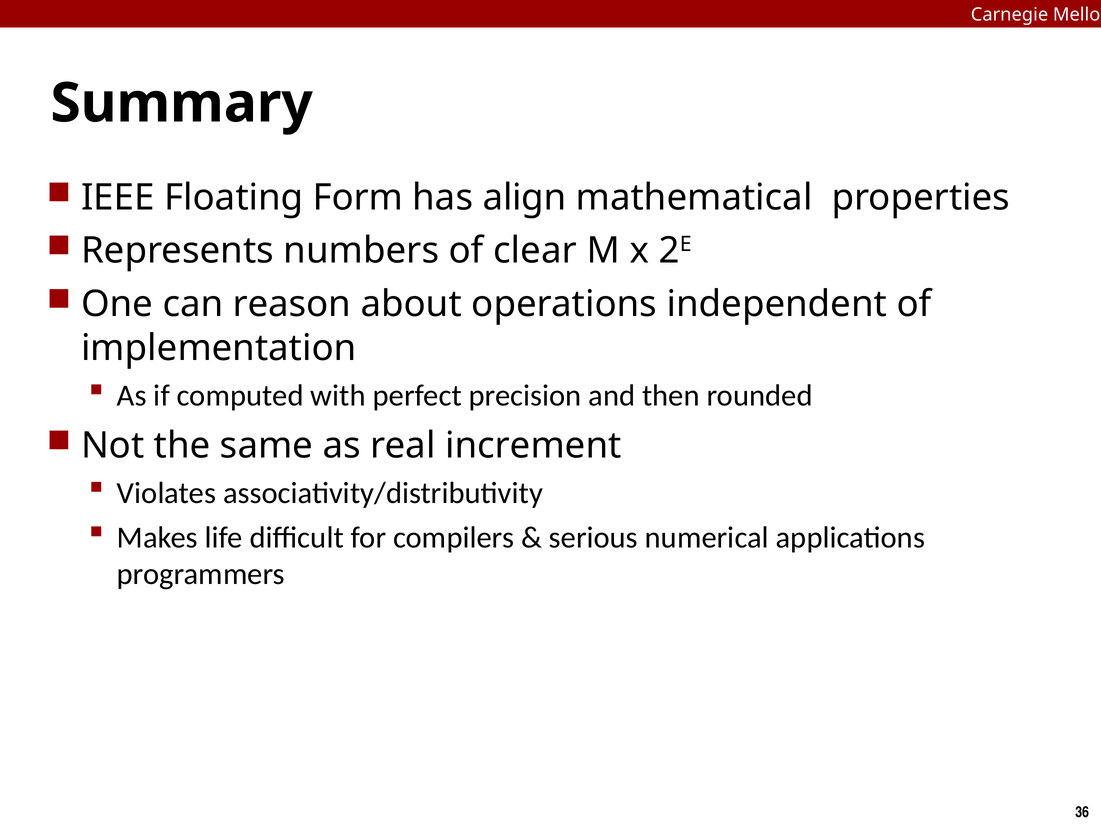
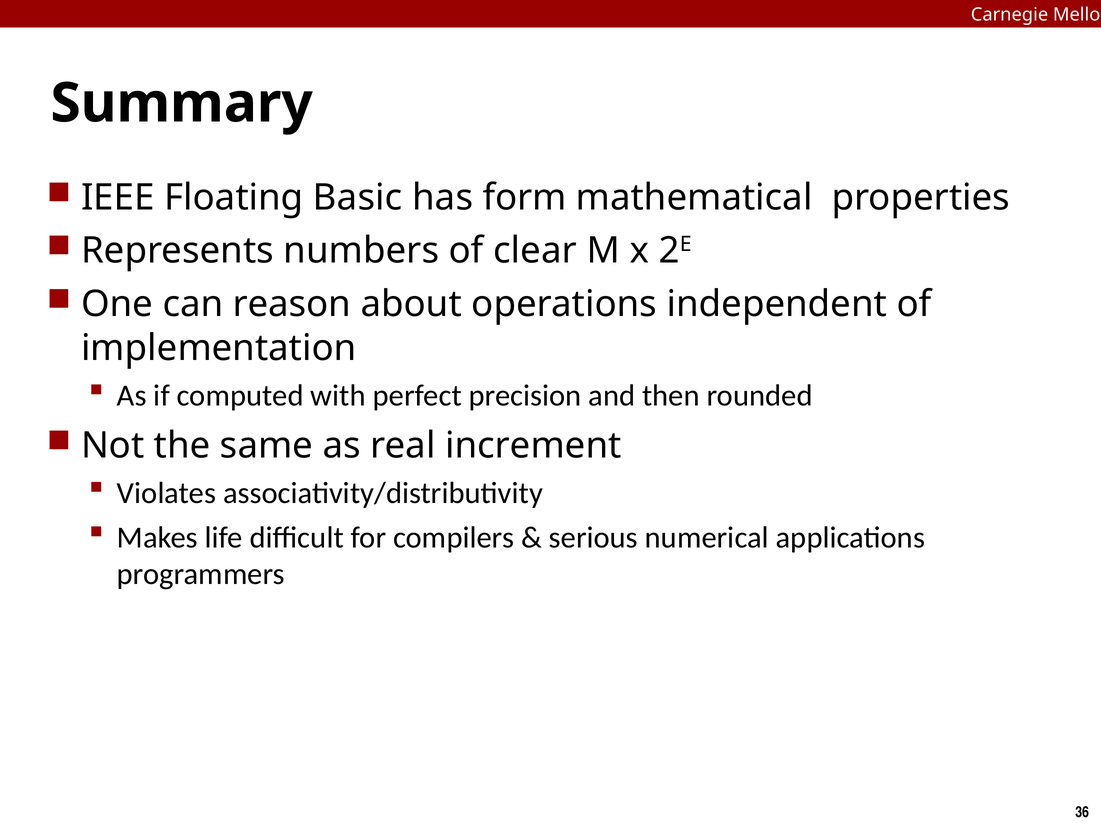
Form: Form -> Basic
align: align -> form
